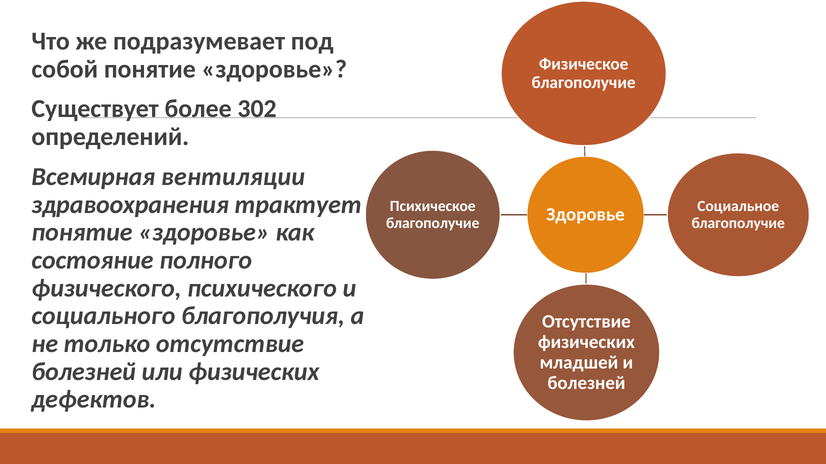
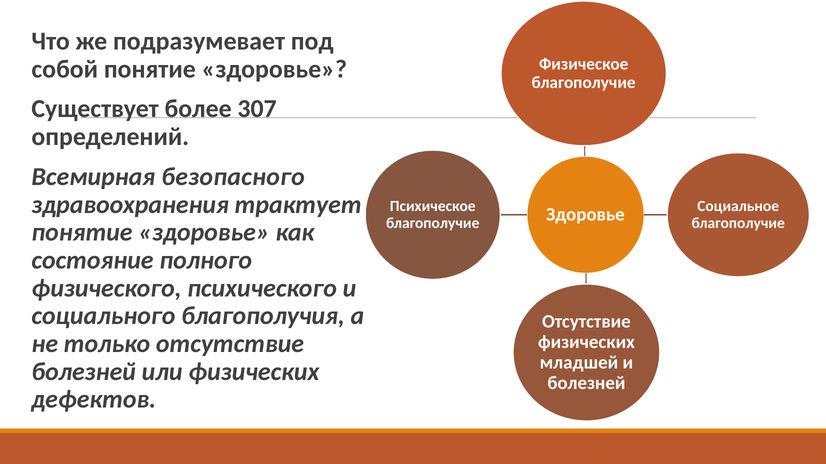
302: 302 -> 307
вентиляции: вентиляции -> безопасного
